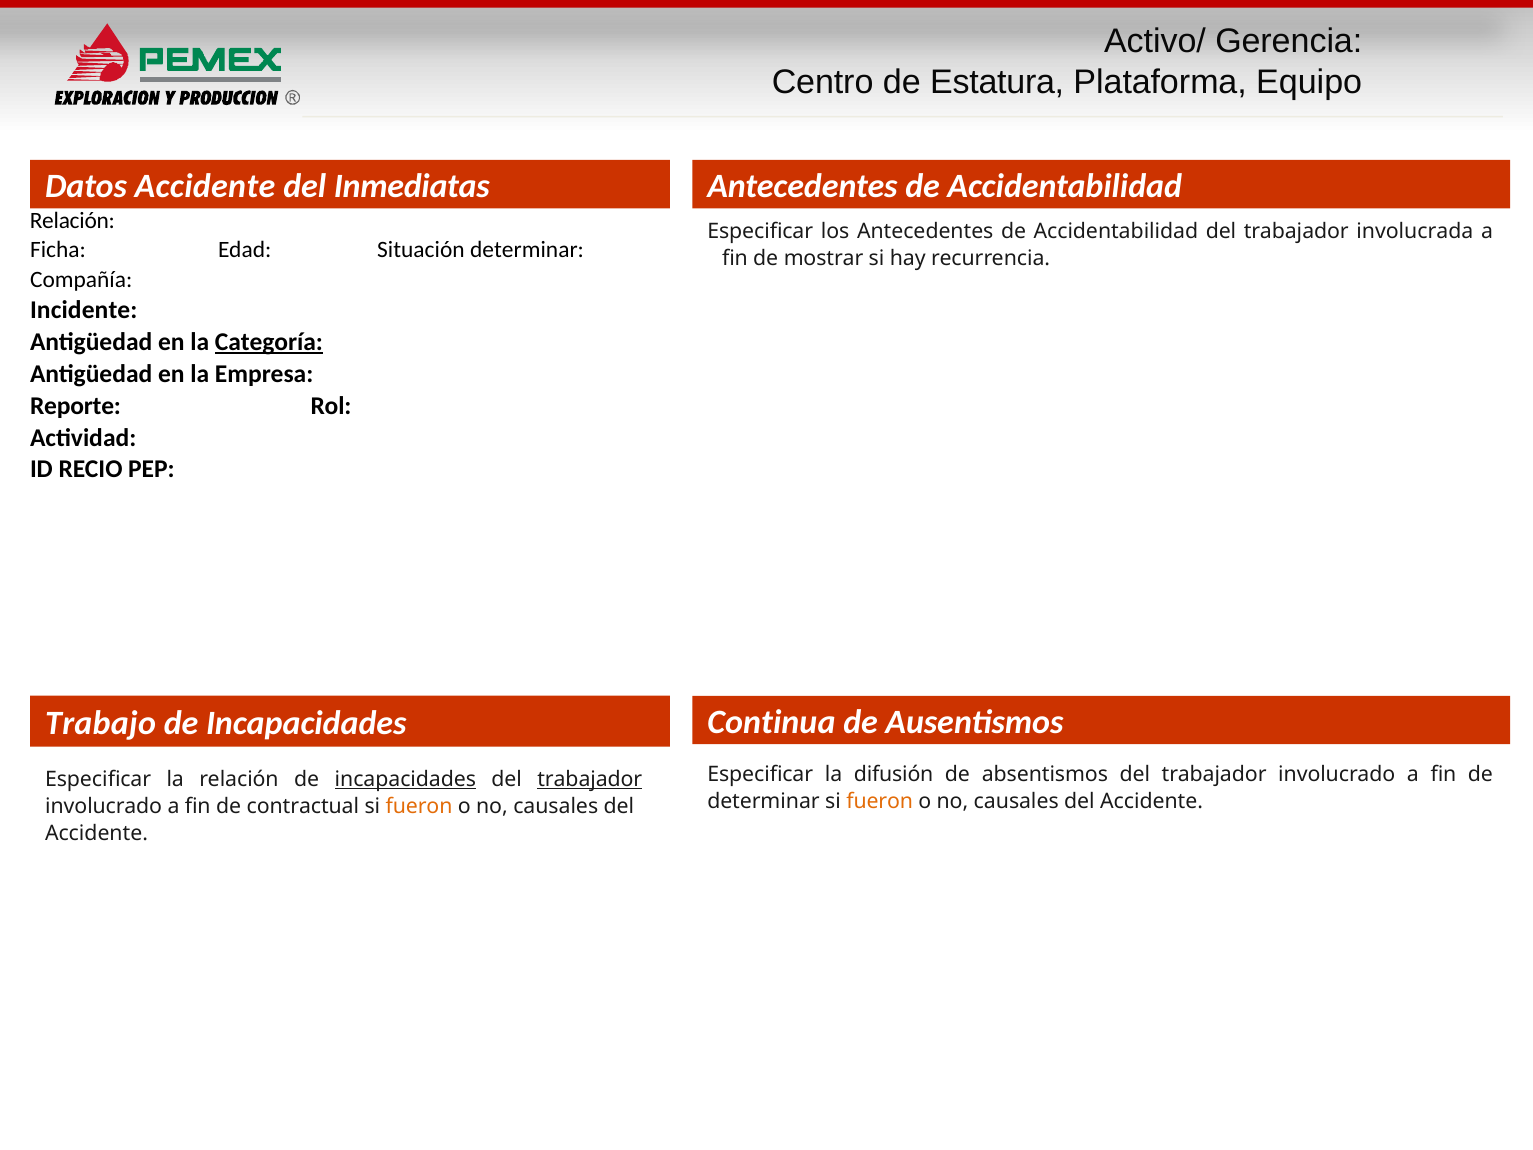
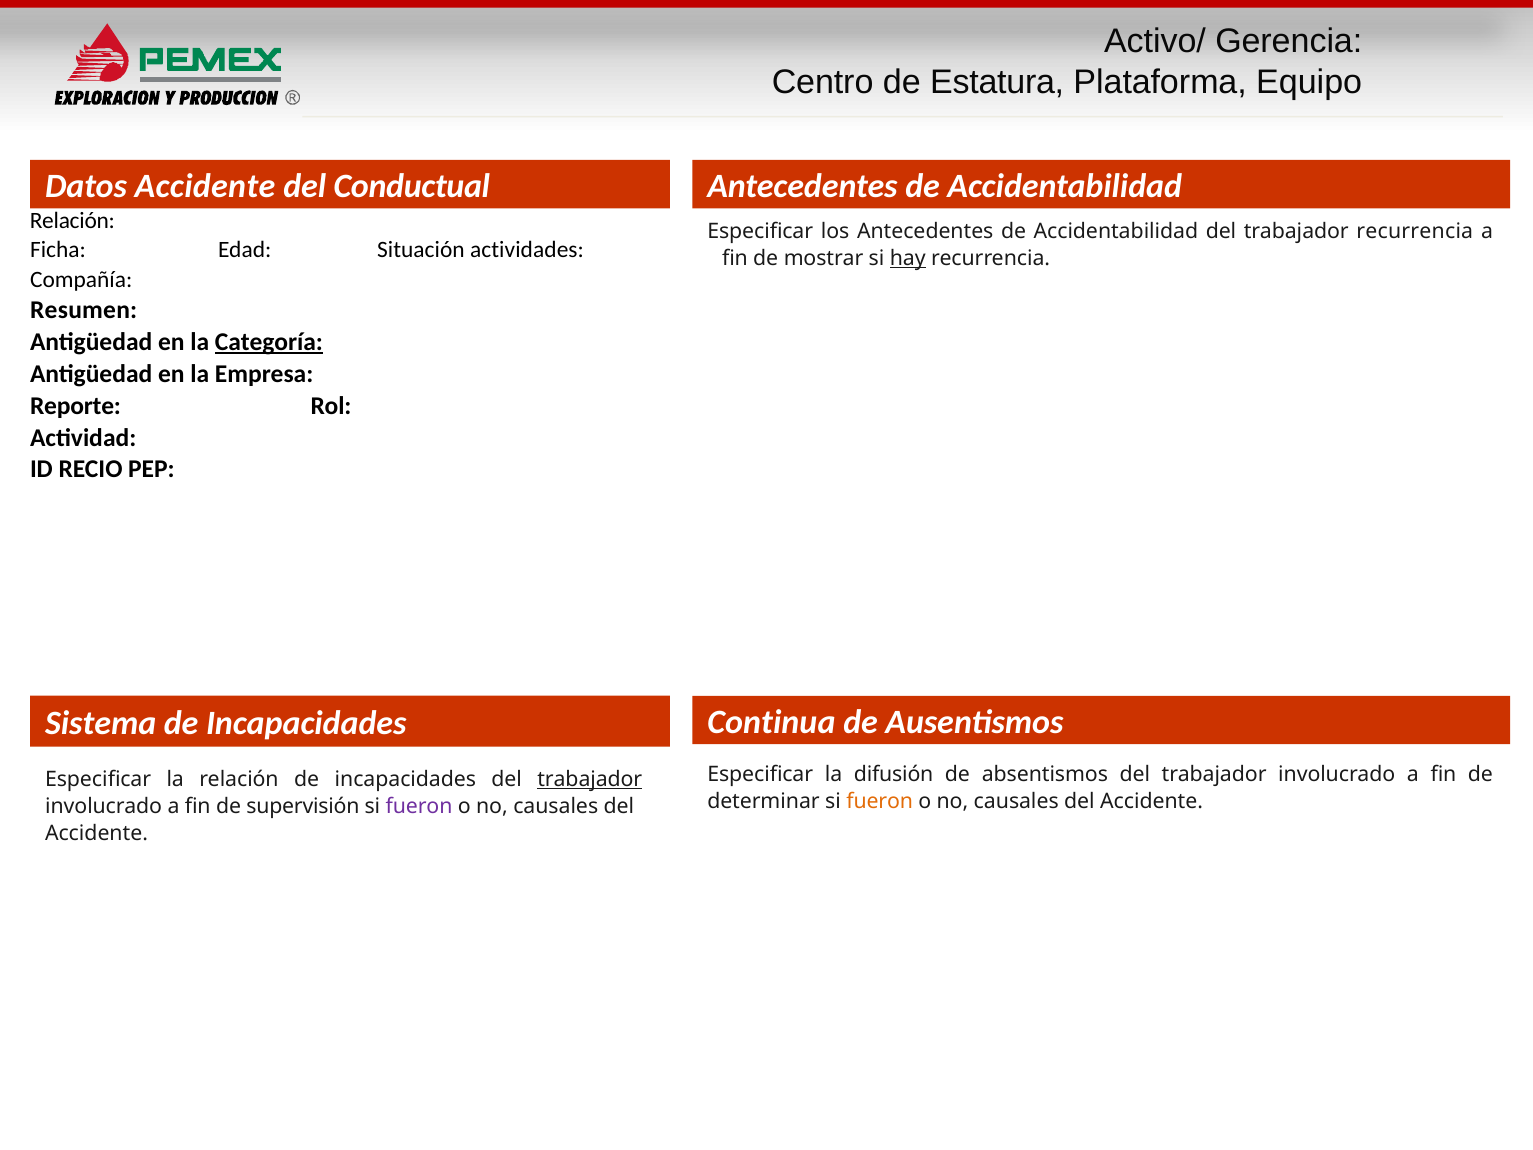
Inmediatas: Inmediatas -> Conductual
trabajador involucrada: involucrada -> recurrencia
Situación determinar: determinar -> actividades
hay underline: none -> present
Incidente: Incidente -> Resumen
Trabajo: Trabajo -> Sistema
incapacidades at (405, 779) underline: present -> none
contractual: contractual -> supervisión
fueron at (419, 806) colour: orange -> purple
